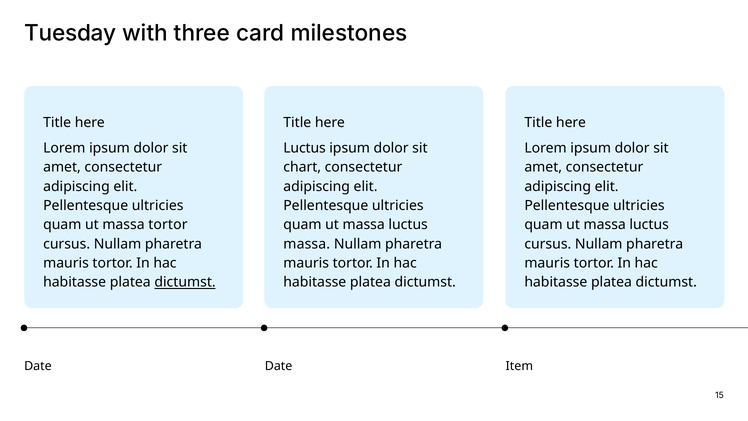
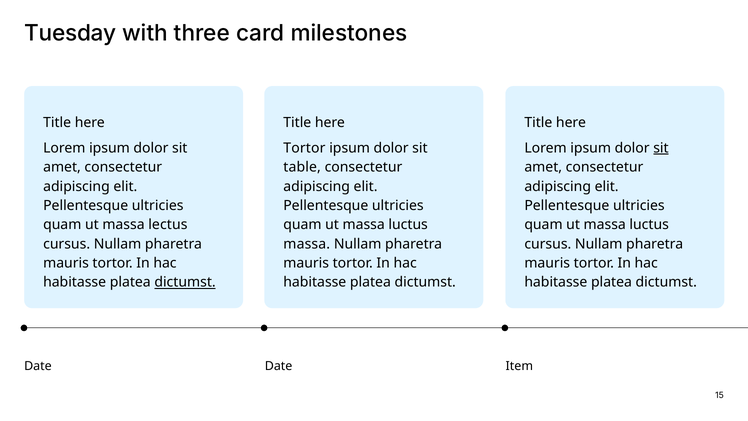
Luctus at (305, 148): Luctus -> Tortor
sit at (661, 148) underline: none -> present
chart: chart -> table
massa tortor: tortor -> lectus
